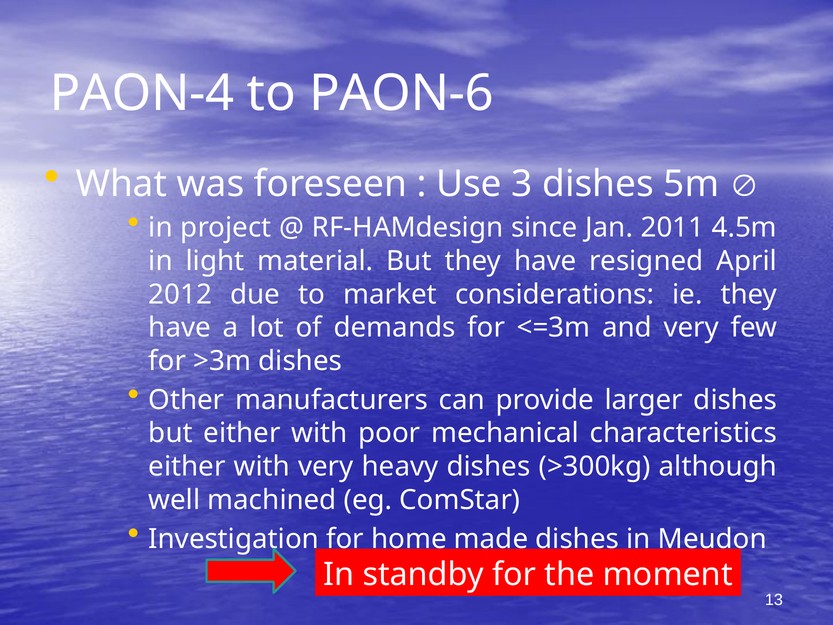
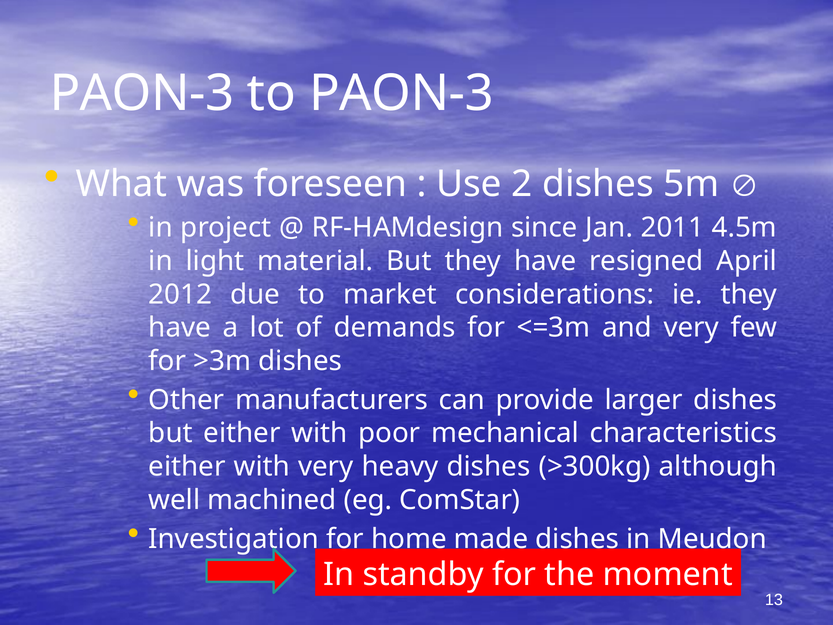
PAON-4 at (142, 93): PAON-4 -> PAON-3
to PAON-6: PAON-6 -> PAON-3
3: 3 -> 2
